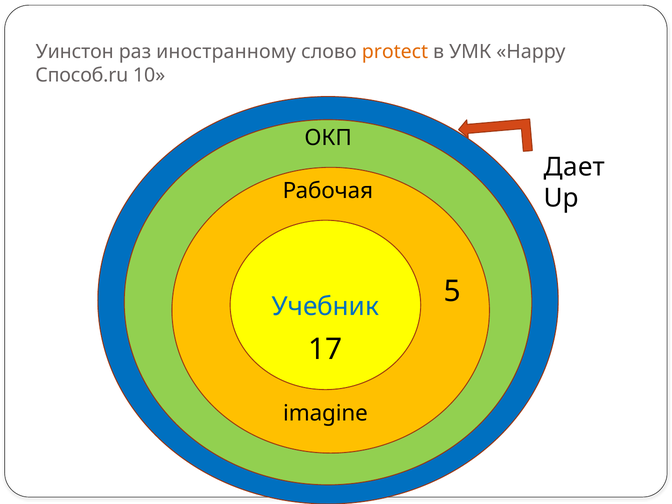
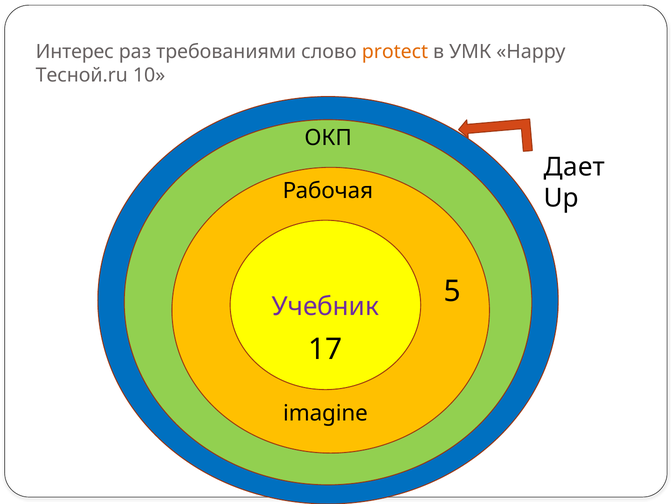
Уинстон: Уинстон -> Интерес
иностранному: иностранному -> требованиями
Способ.ru: Способ.ru -> Тесной.ru
Учебник colour: blue -> purple
